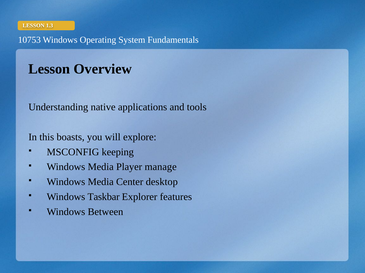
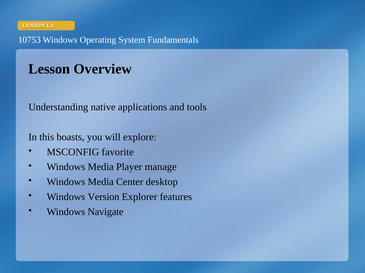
keeping: keeping -> favorite
Taskbar: Taskbar -> Version
Between: Between -> Navigate
